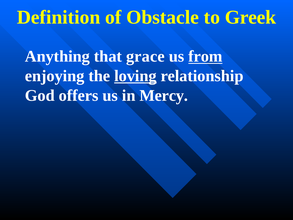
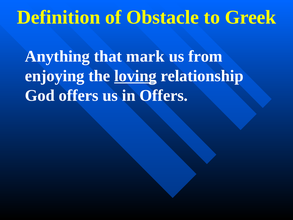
grace: grace -> mark
from underline: present -> none
in Mercy: Mercy -> Offers
